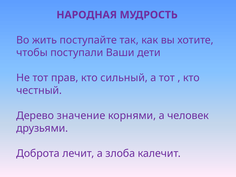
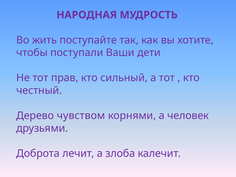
значение: значение -> чувством
